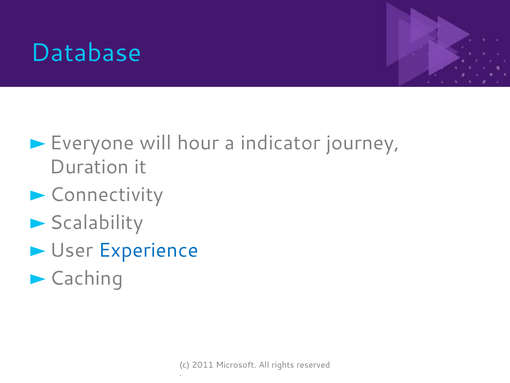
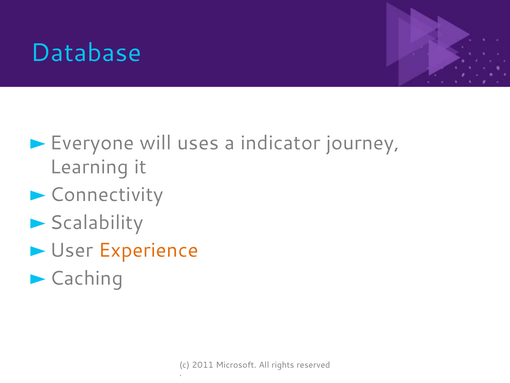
hour: hour -> uses
Duration: Duration -> Learning
Experience colour: blue -> orange
